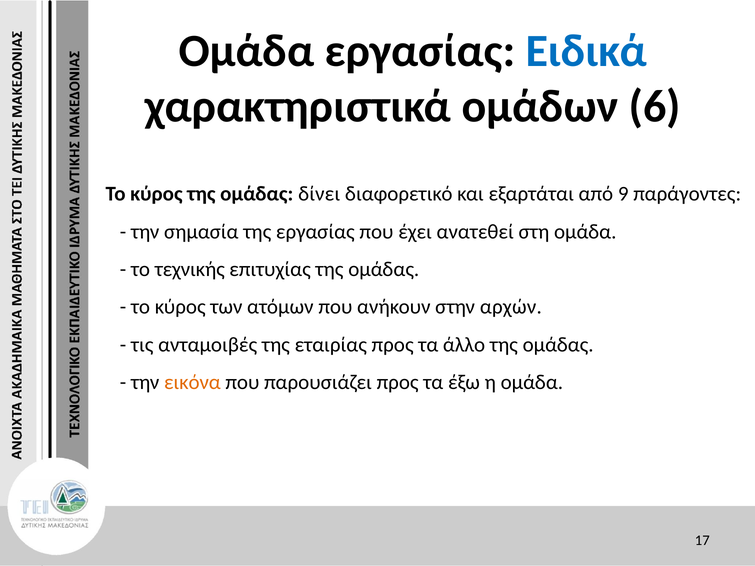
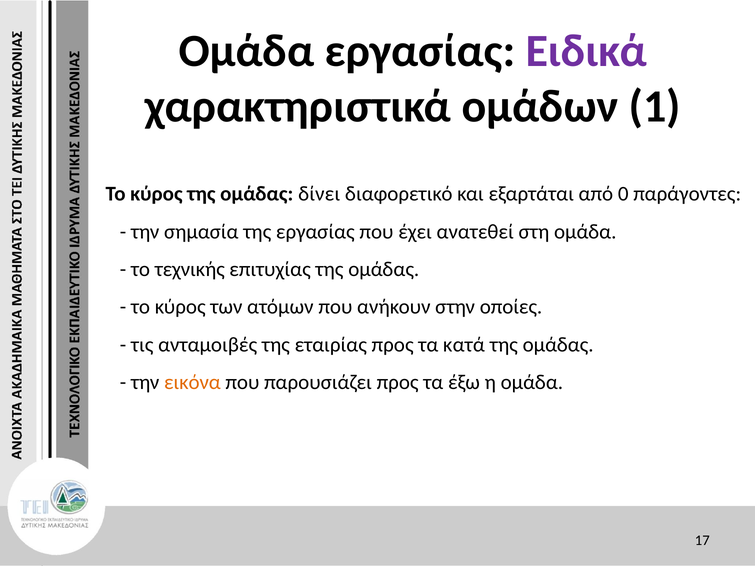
Ειδικά colour: blue -> purple
6: 6 -> 1
9: 9 -> 0
αρχών: αρχών -> οποίες
άλλο: άλλο -> κατά
